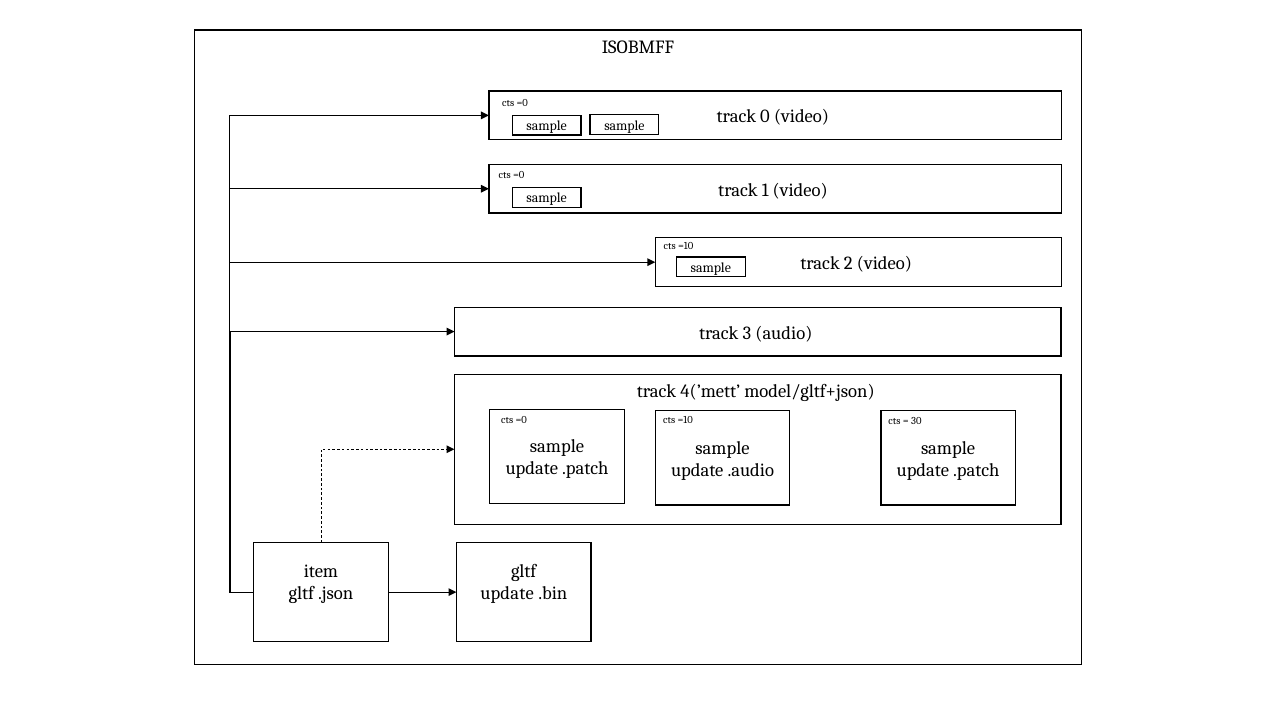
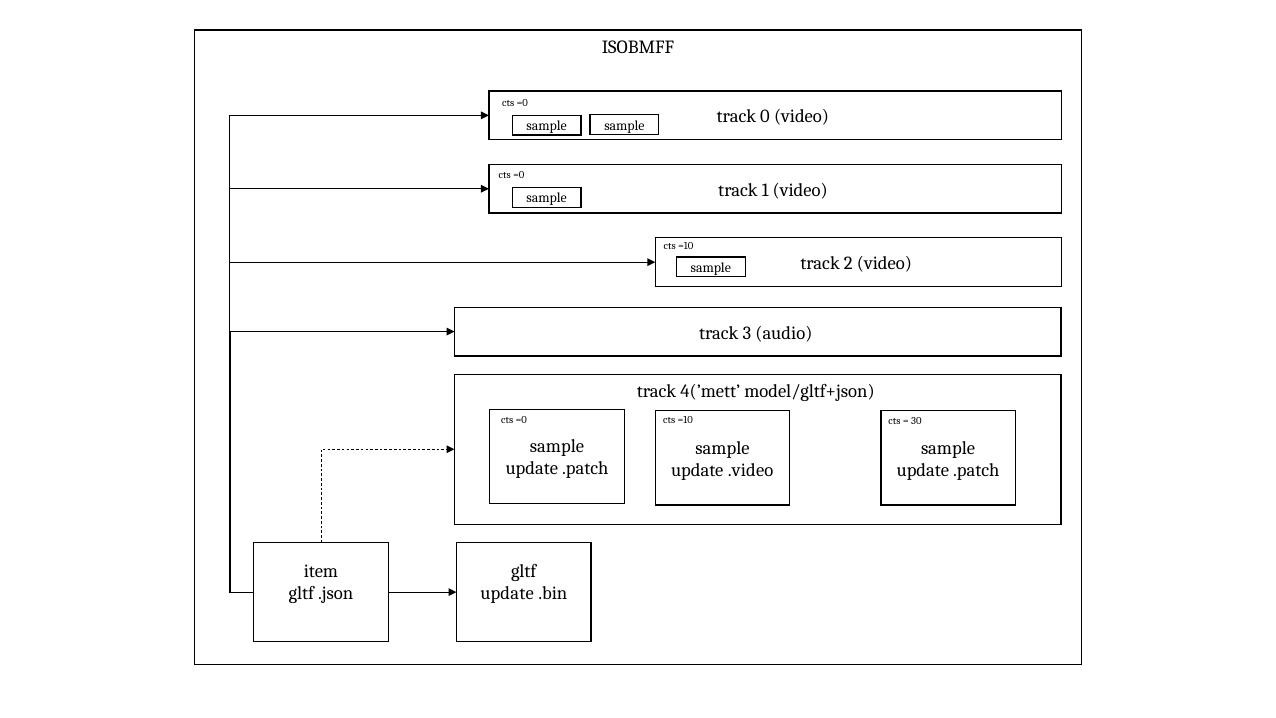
.audio: .audio -> .video
